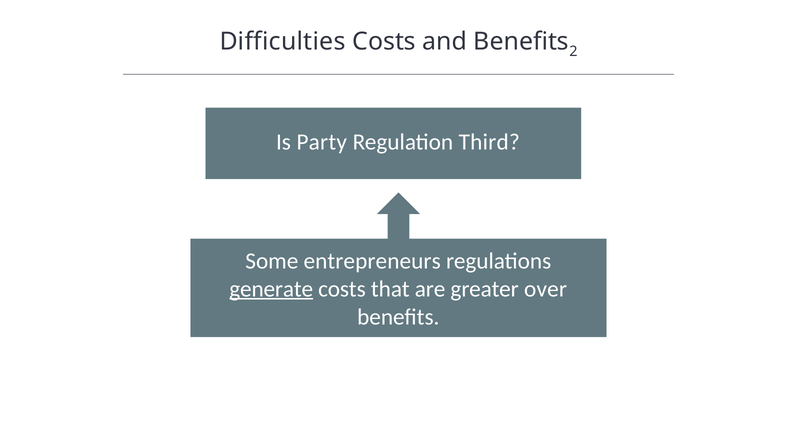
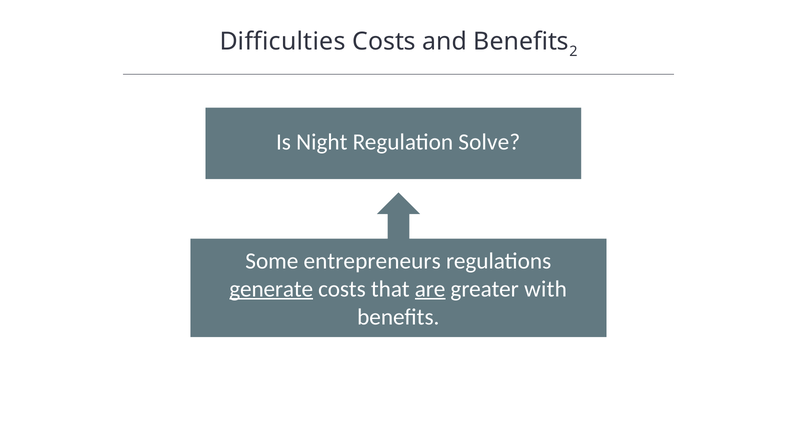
Party: Party -> Night
Third: Third -> Solve
are underline: none -> present
over: over -> with
